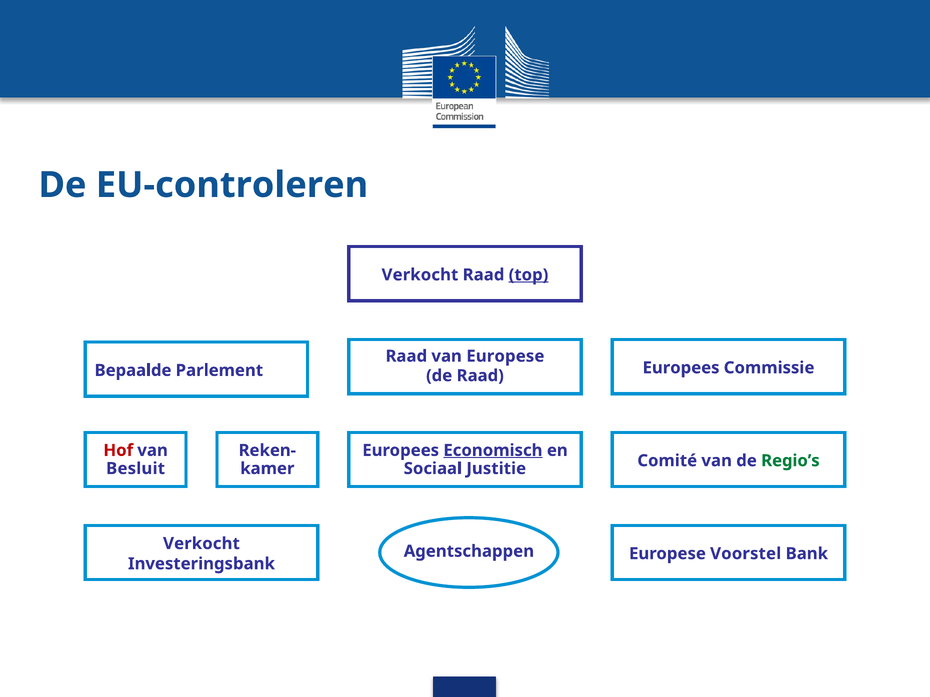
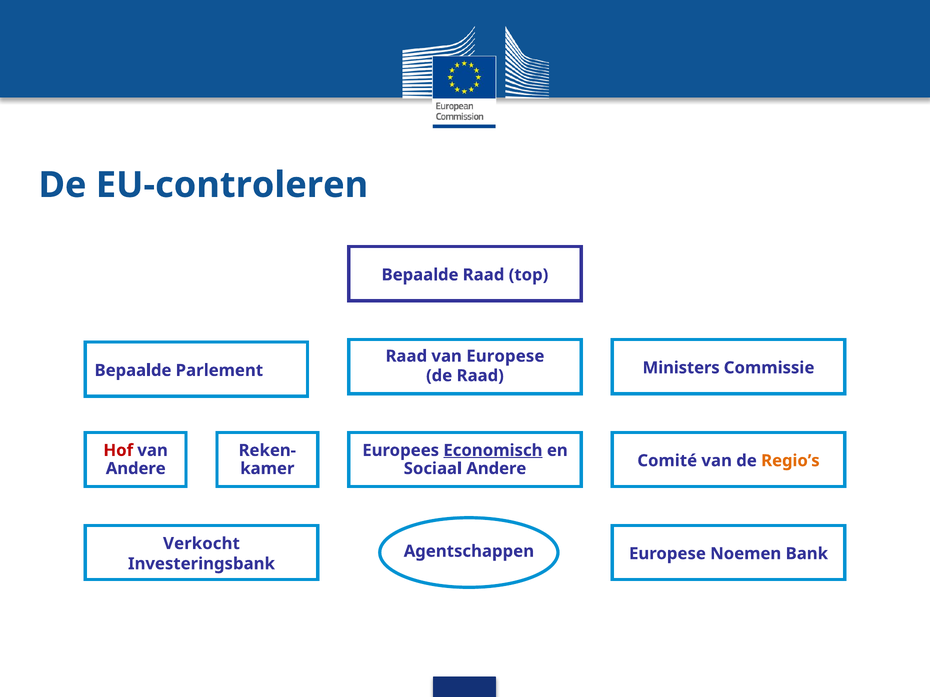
Verkocht at (420, 275): Verkocht -> Bepaalde
top underline: present -> none
Raad Europees: Europees -> Ministers
Besluit at (136, 469): Besluit -> Andere
Sociaal Justitie: Justitie -> Andere
Regio’s colour: green -> orange
Voorstel: Voorstel -> Noemen
